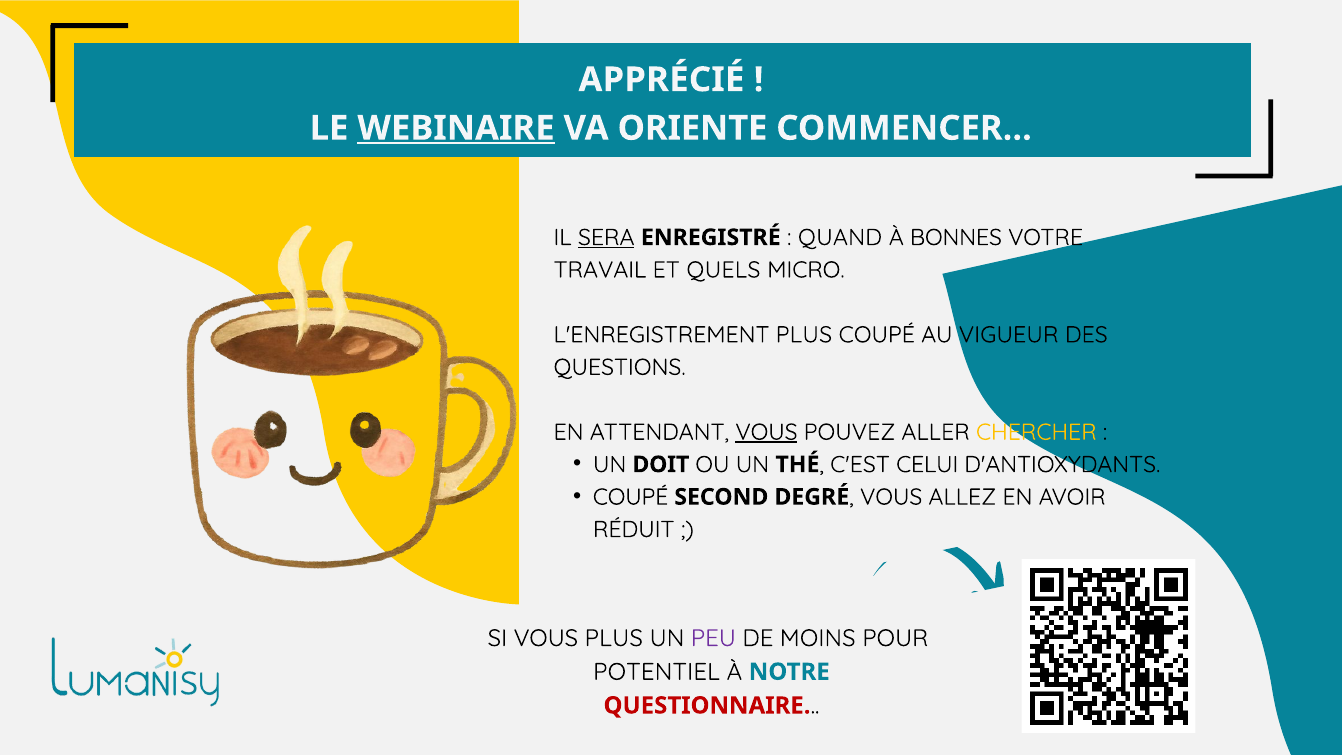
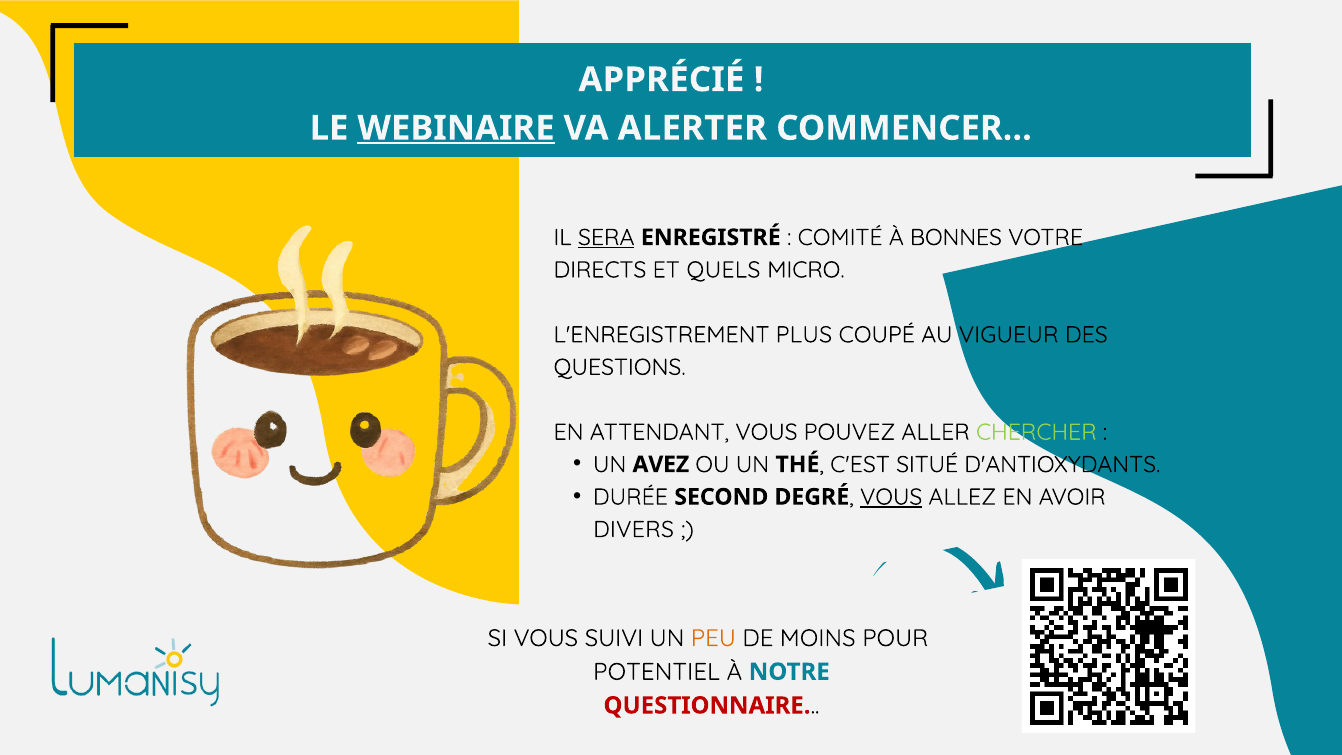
ORIENTE: ORIENTE -> ALERTER
QUAND: QUAND -> COMITÉ
TRAVAIL: TRAVAIL -> DIRECTS
VOUS at (766, 432) underline: present -> none
CHERCHER colour: yellow -> light green
DOIT: DOIT -> AVEZ
CELUI: CELUI -> SITUÉ
COUPÉ at (631, 497): COUPÉ -> DURÉE
VOUS at (891, 497) underline: none -> present
RÉDUIT: RÉDUIT -> DIVERS
VOUS PLUS: PLUS -> SUIVI
PEU colour: purple -> orange
